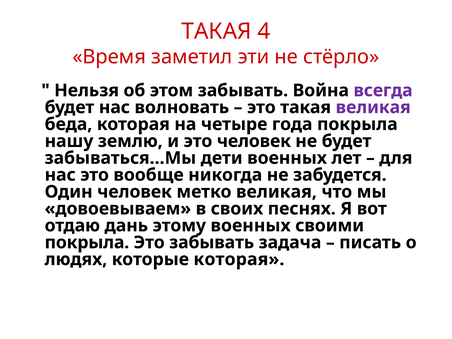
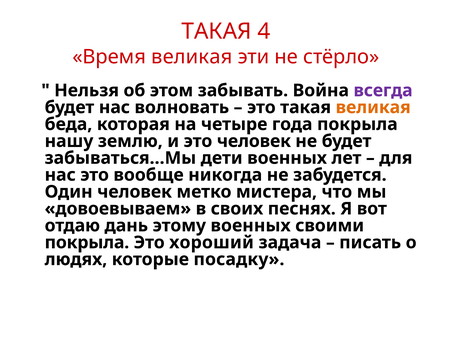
Время заметил: заметил -> великая
великая at (373, 107) colour: purple -> orange
метко великая: великая -> мистера
Это забывать: забывать -> хороший
которые которая: которая -> посадку
